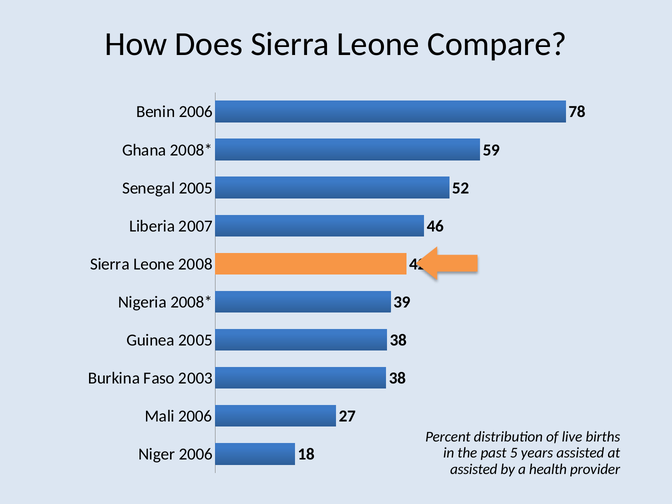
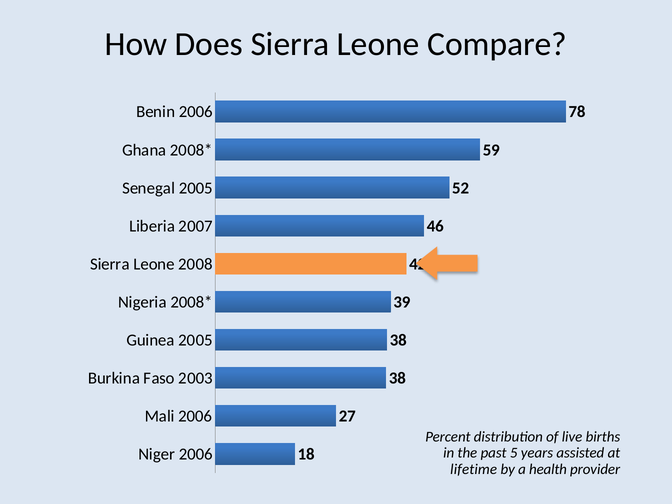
assisted at (474, 469): assisted -> lifetime
